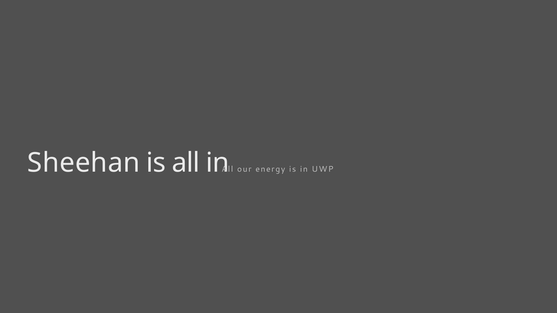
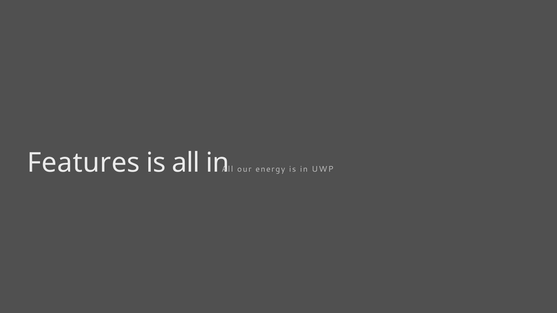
Sheehan: Sheehan -> Features
